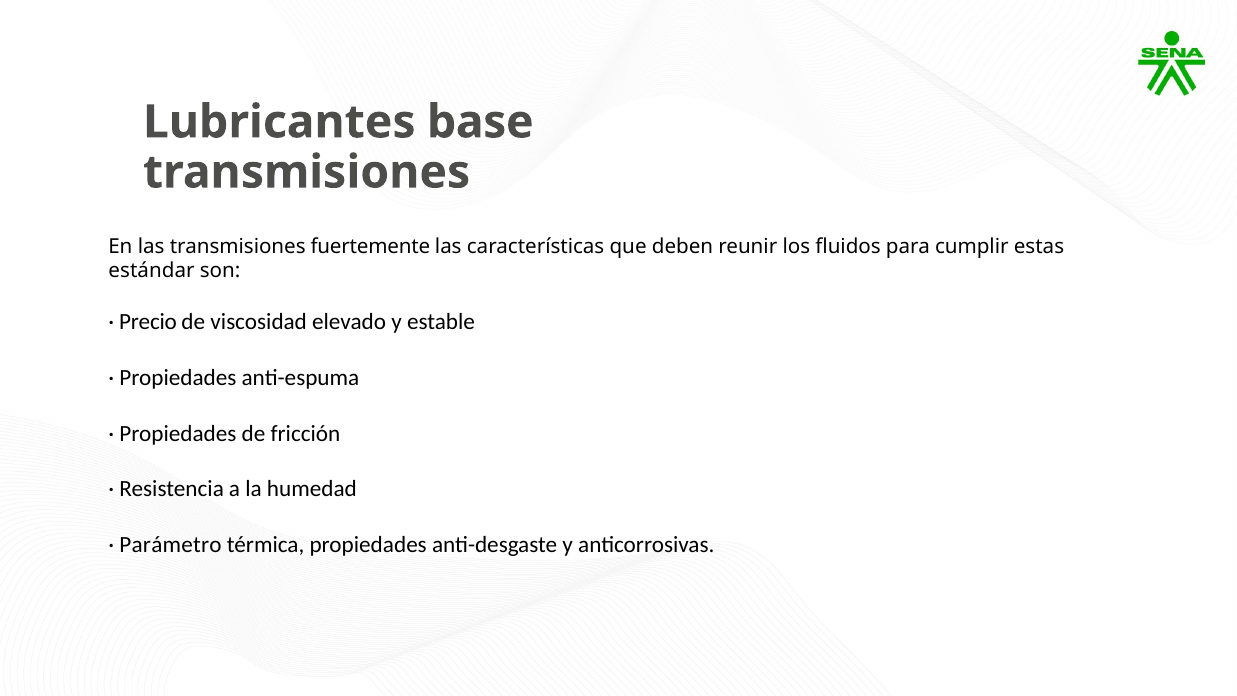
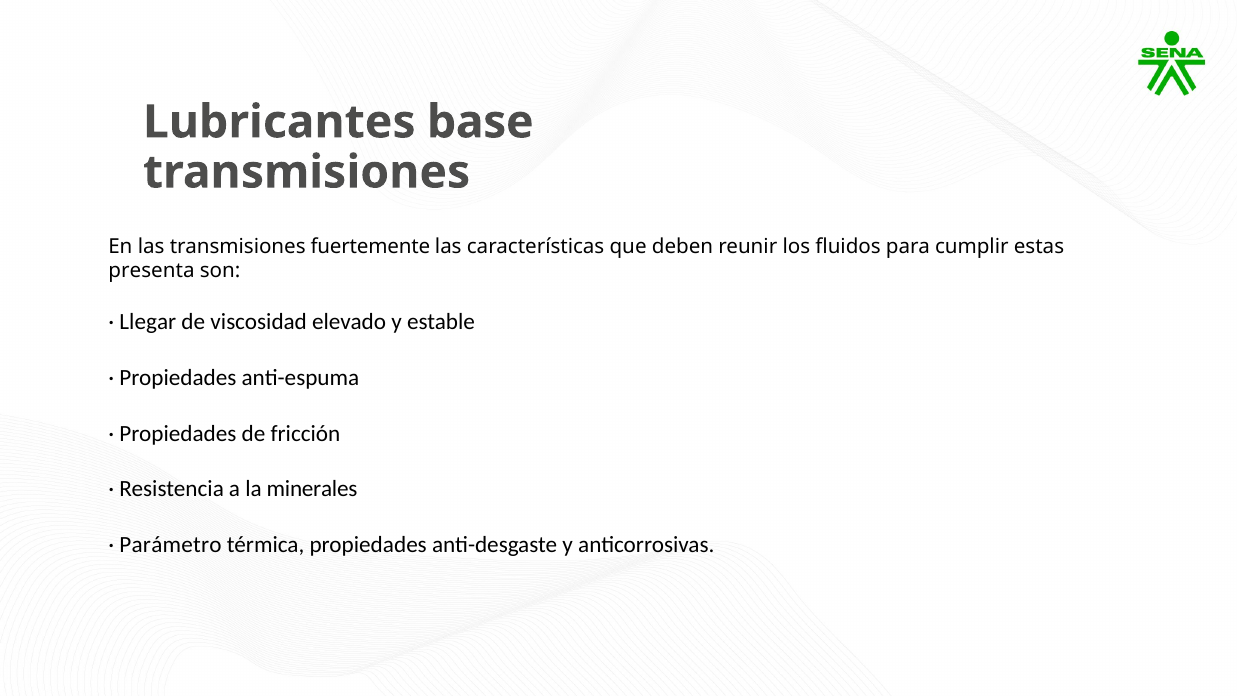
estándar: estándar -> presenta
Precio: Precio -> Llegar
humedad: humedad -> minerales
